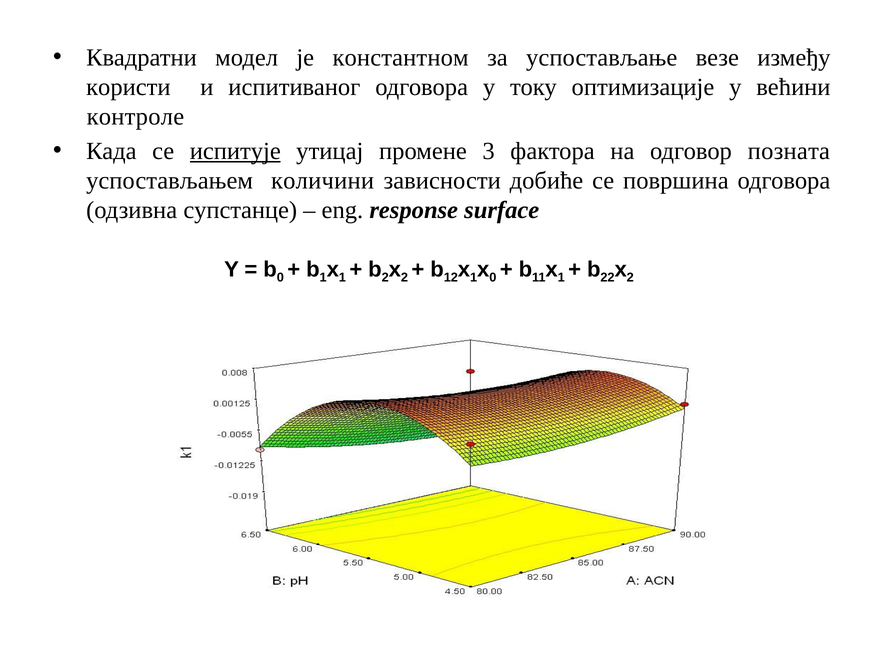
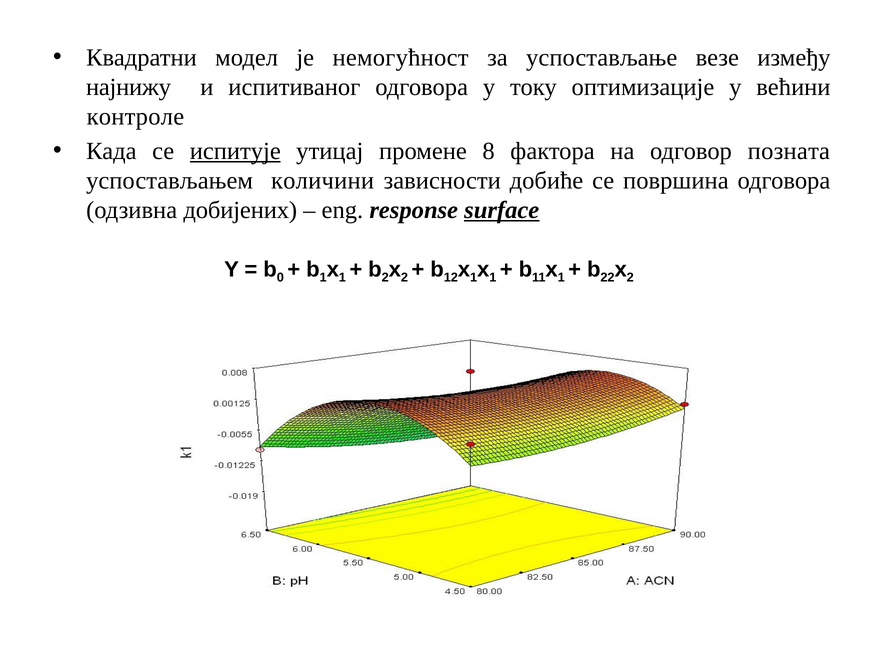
константном: константном -> немогућност
користи: користи -> најнижу
3: 3 -> 8
супстанце: супстанце -> добијених
surface underline: none -> present
0 at (493, 277): 0 -> 1
